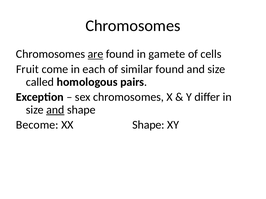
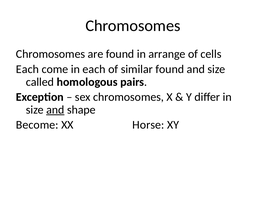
are underline: present -> none
gamete: gamete -> arrange
Fruit at (27, 69): Fruit -> Each
XX Shape: Shape -> Horse
